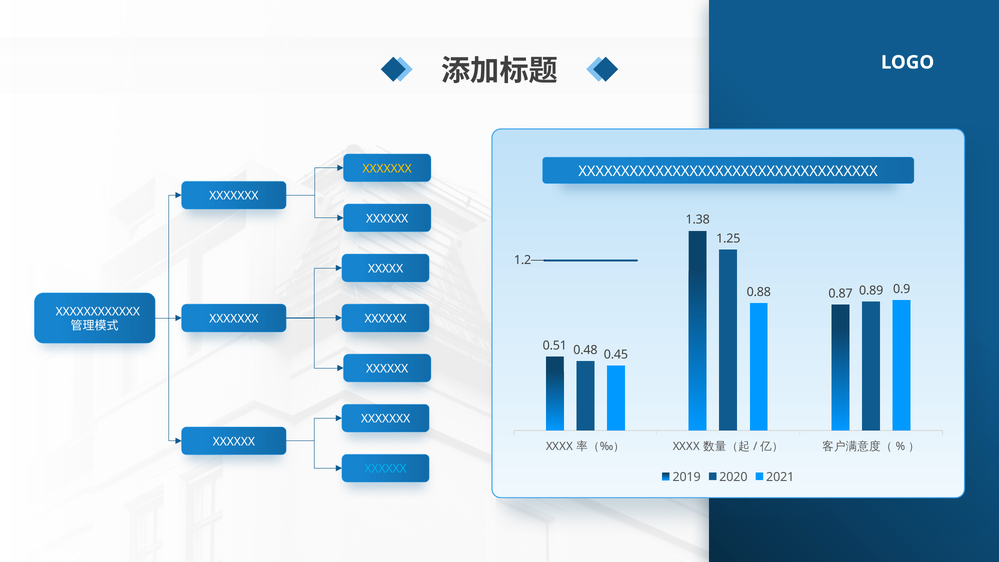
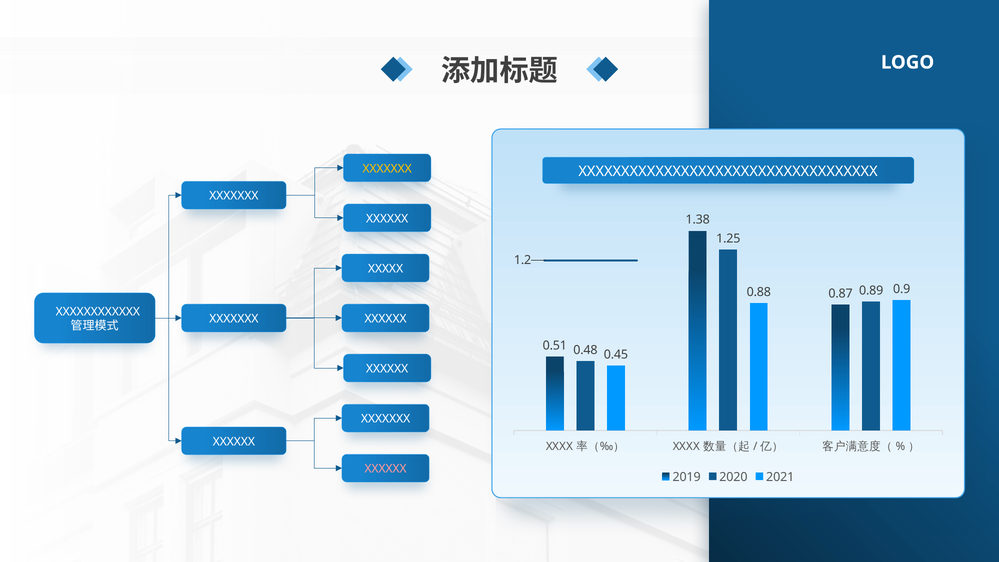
XXXXXX at (386, 469) colour: light blue -> pink
